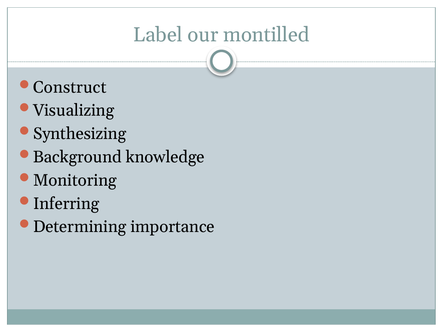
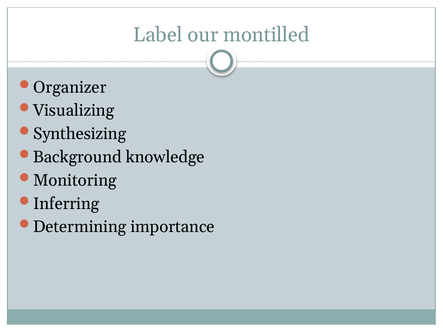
Construct: Construct -> Organizer
